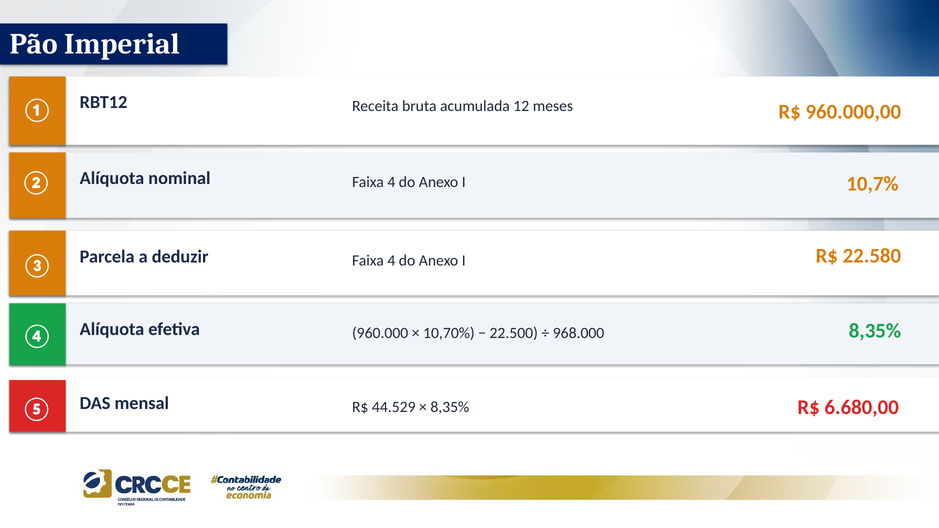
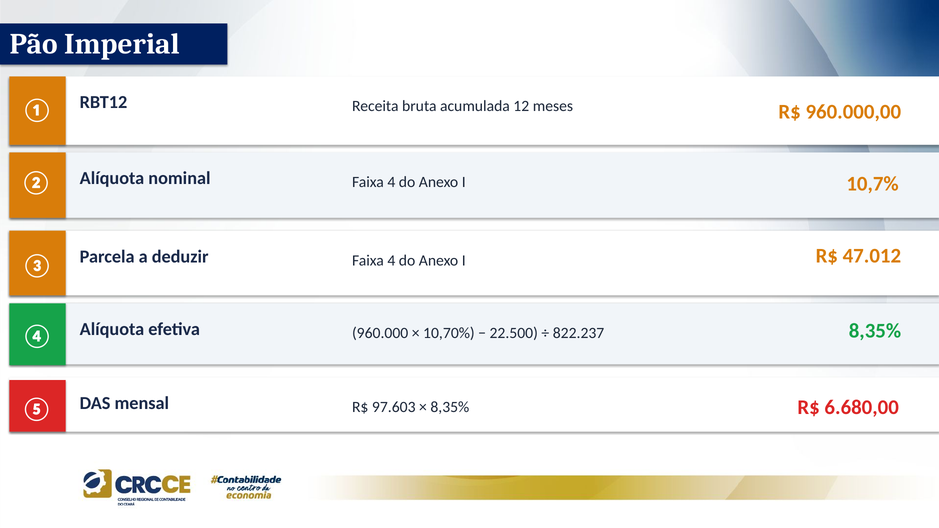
22.580: 22.580 -> 47.012
968.000: 968.000 -> 822.237
44.529: 44.529 -> 97.603
